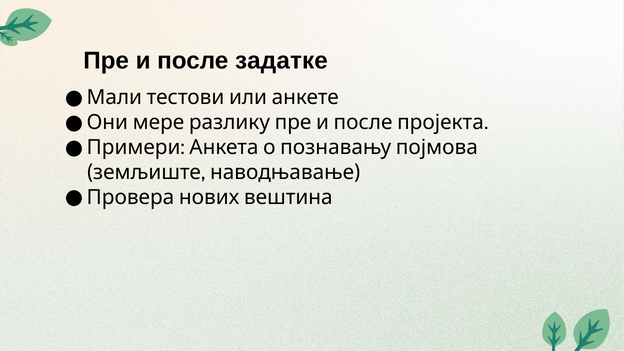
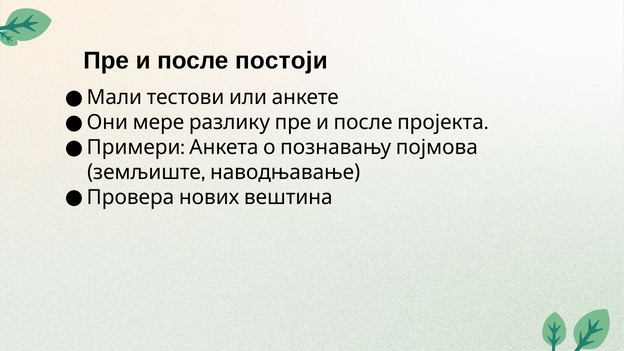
задатке: задатке -> постоји
